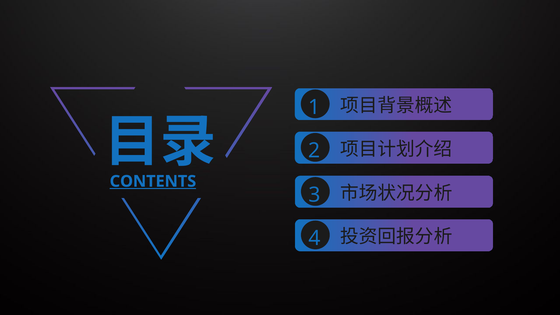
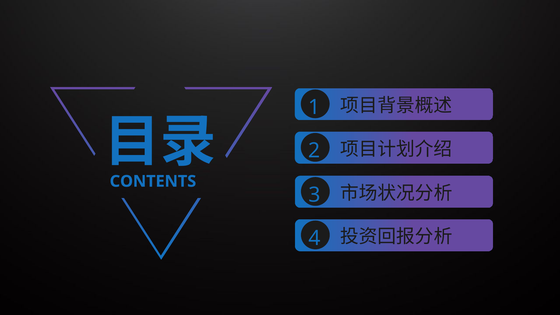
CONTENTS underline: present -> none
